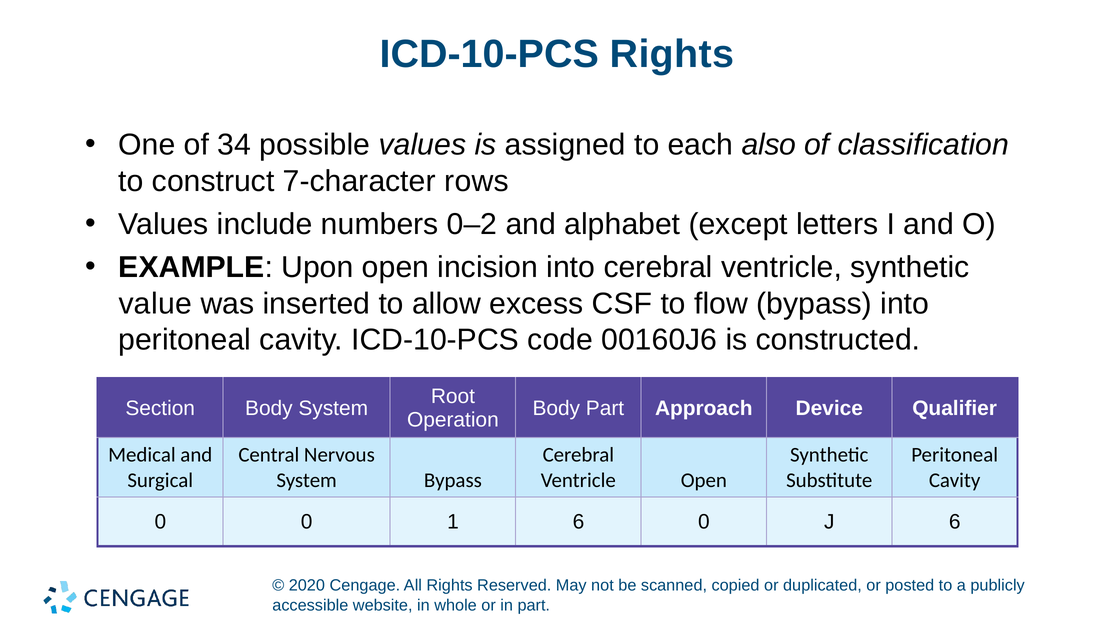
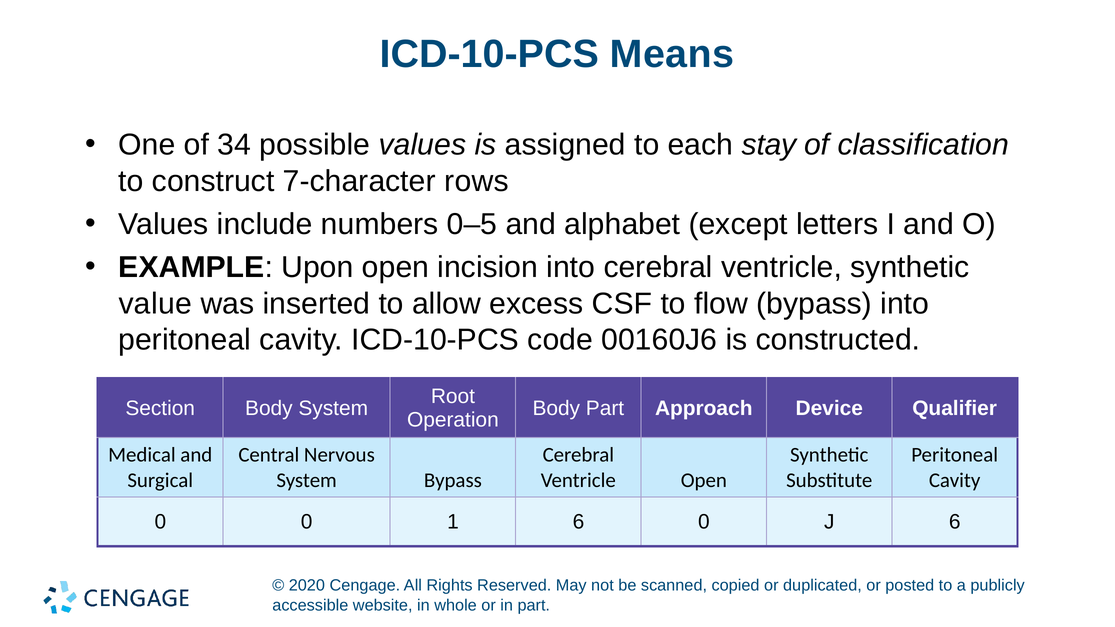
ICD-10-PCS Rights: Rights -> Means
also: also -> stay
0–2: 0–2 -> 0–5
